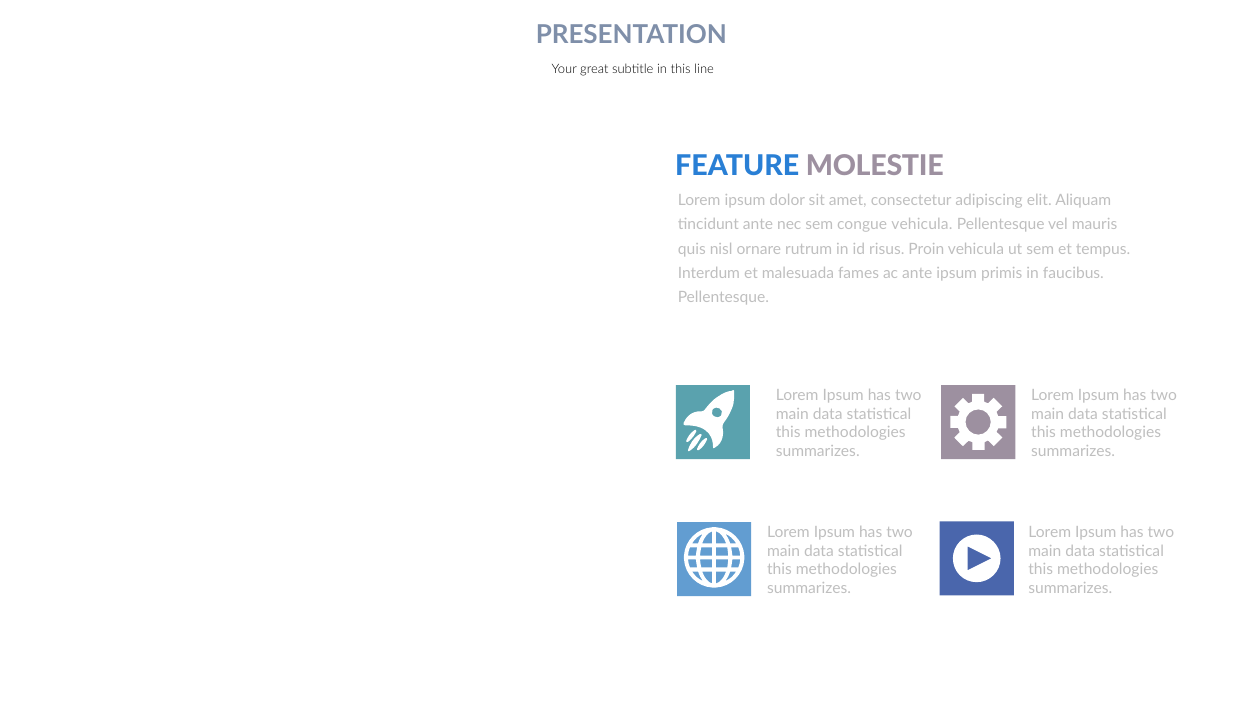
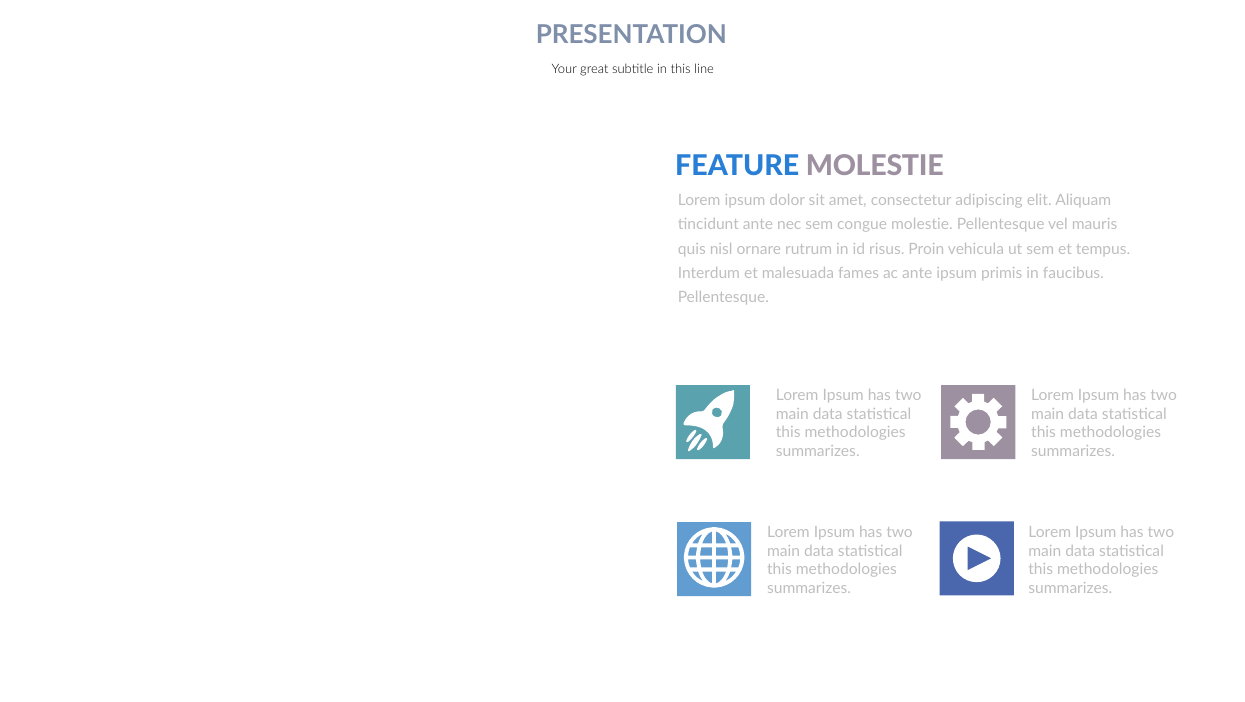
congue vehicula: vehicula -> molestie
